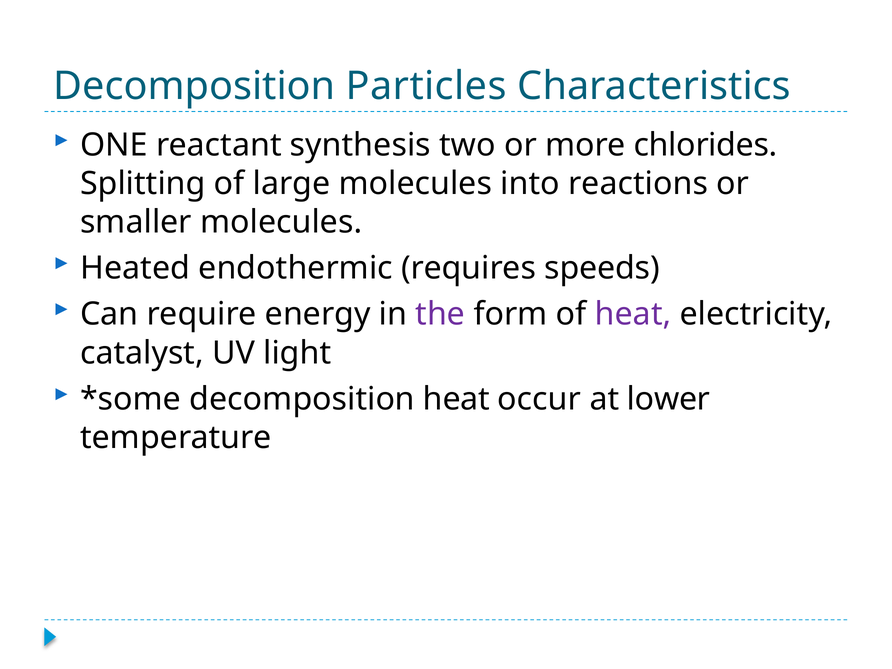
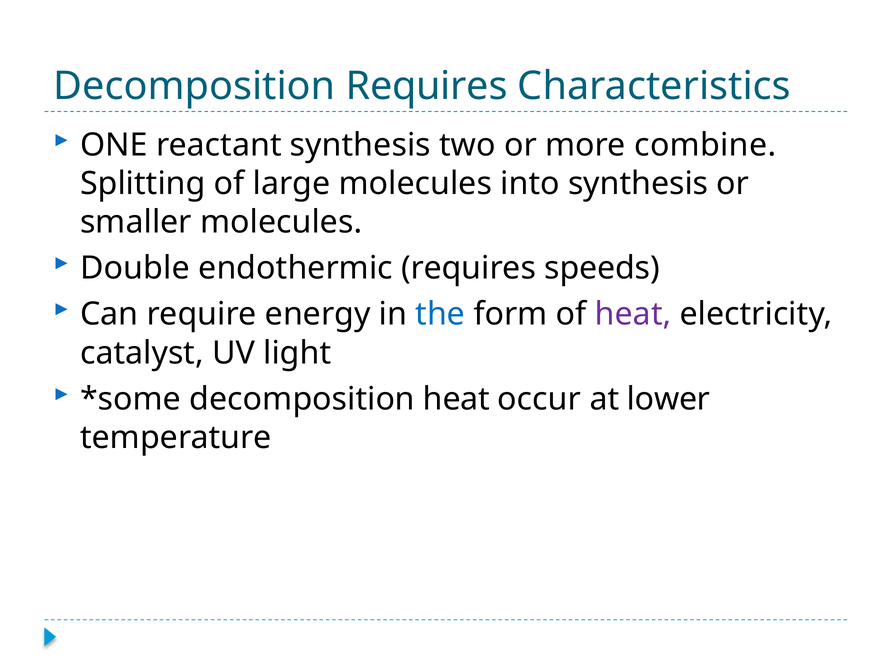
Decomposition Particles: Particles -> Requires
chlorides: chlorides -> combine
into reactions: reactions -> synthesis
Heated: Heated -> Double
the colour: purple -> blue
